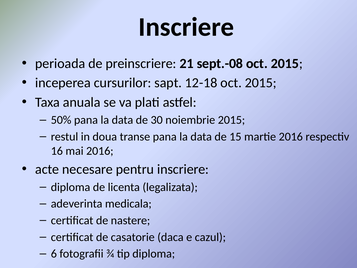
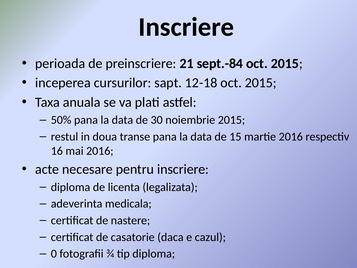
sept.-08: sept.-08 -> sept.-84
6: 6 -> 0
